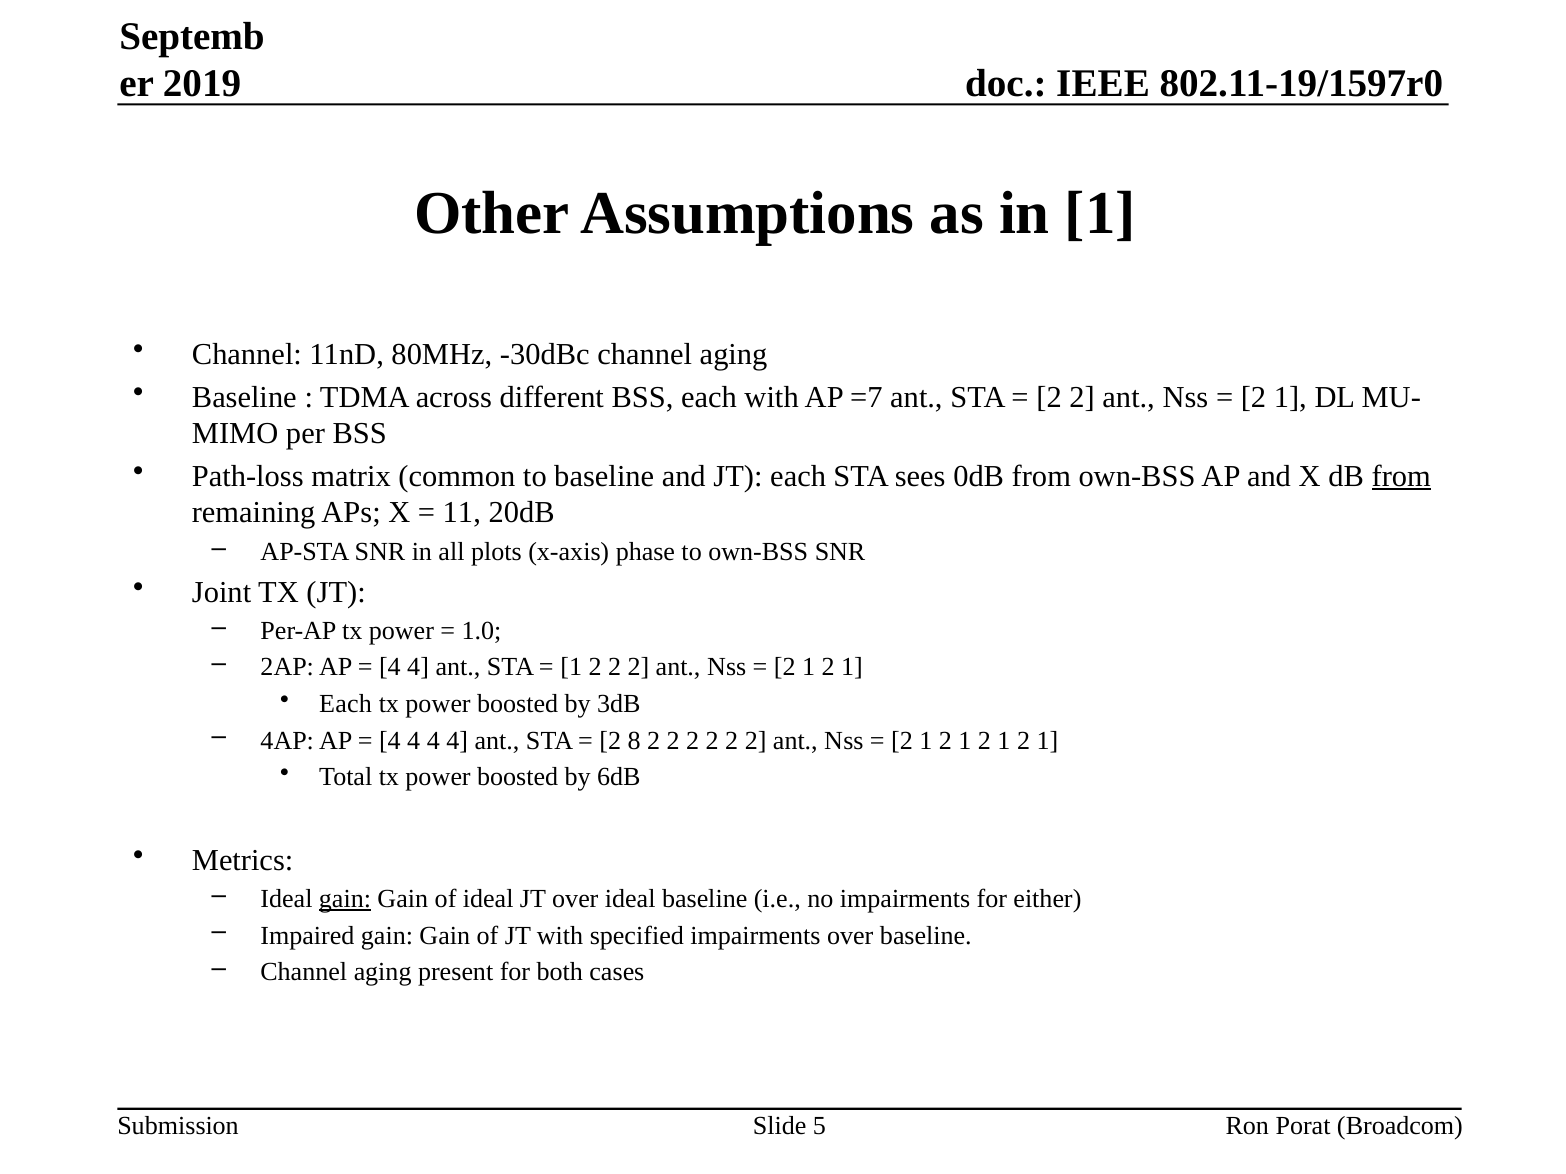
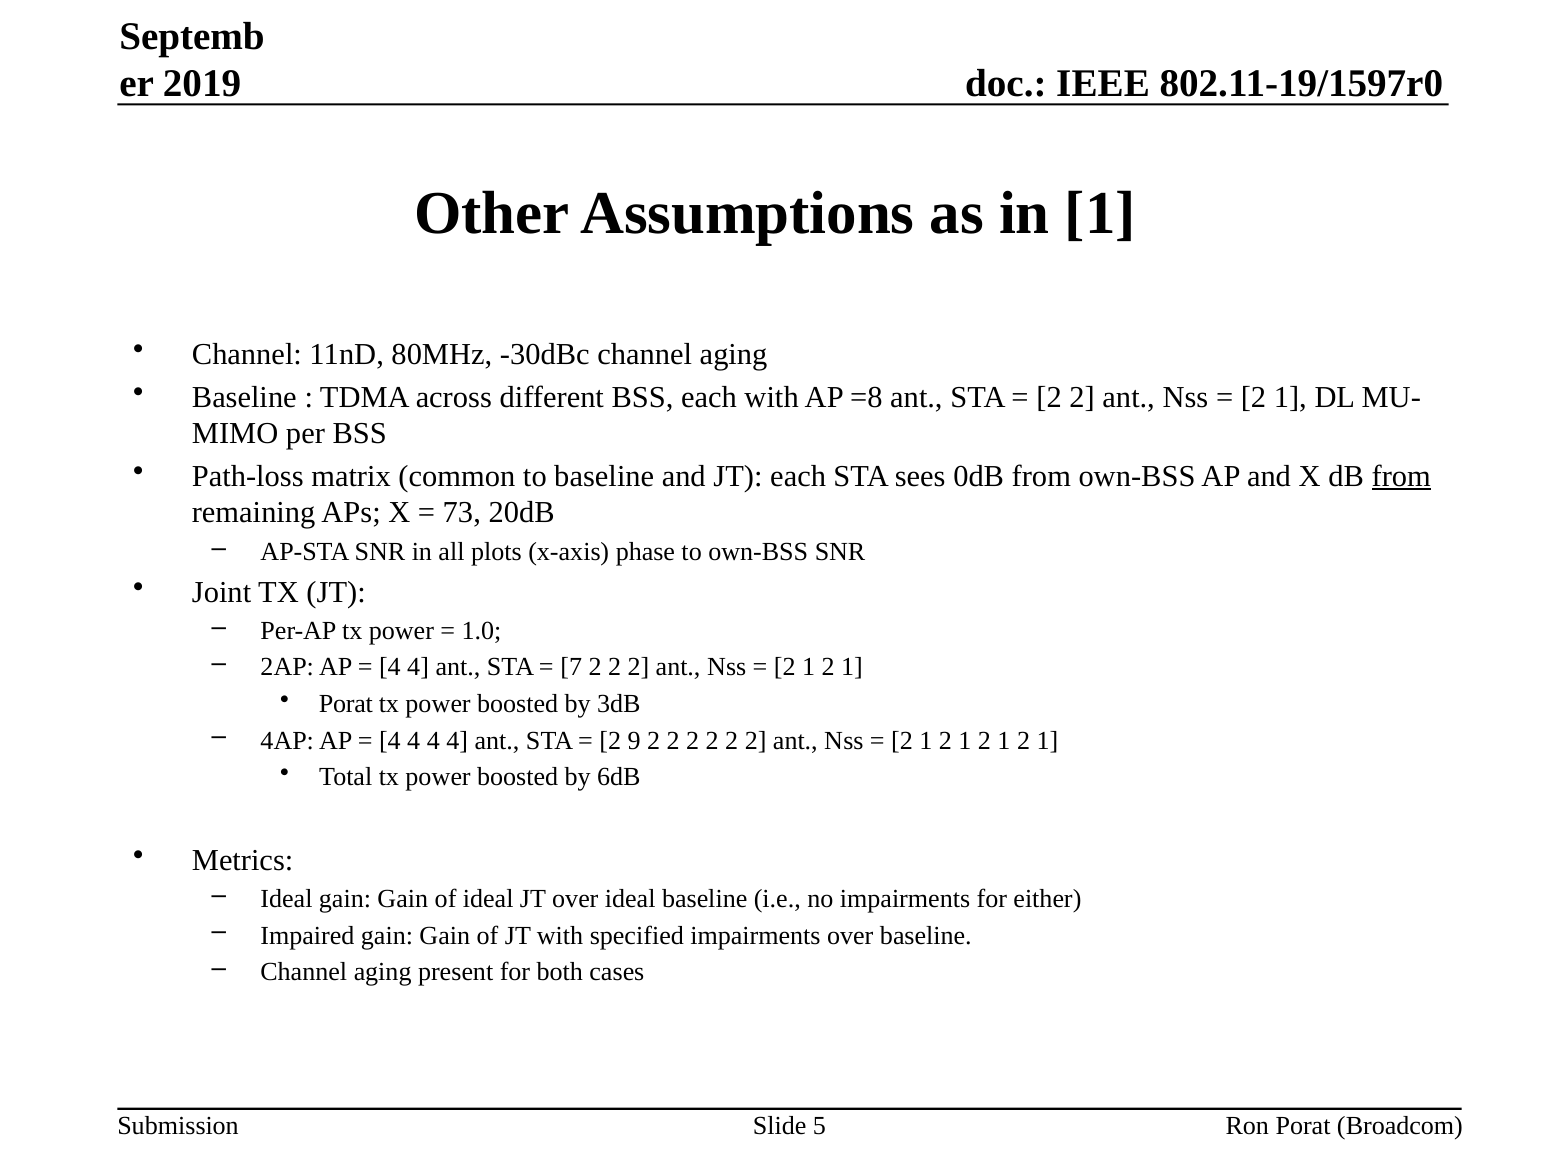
=7: =7 -> =8
11: 11 -> 73
1 at (571, 668): 1 -> 7
Each at (346, 704): Each -> Porat
8: 8 -> 9
gain at (345, 899) underline: present -> none
